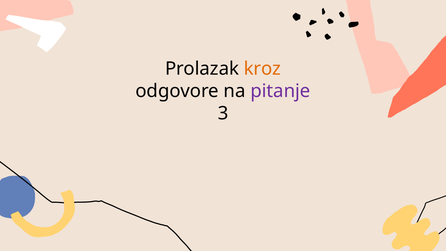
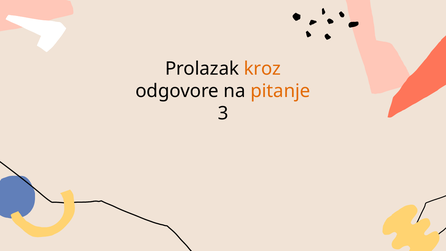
pitanje colour: purple -> orange
